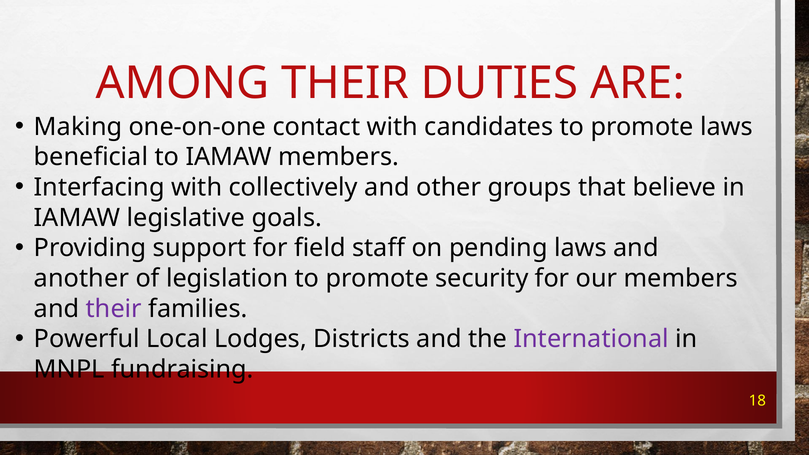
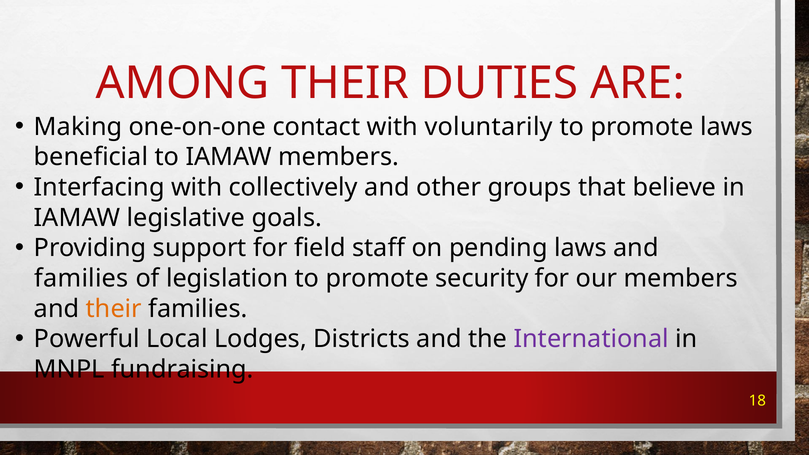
candidates: candidates -> voluntarily
another at (81, 279): another -> families
their at (114, 309) colour: purple -> orange
